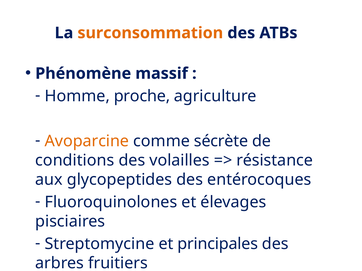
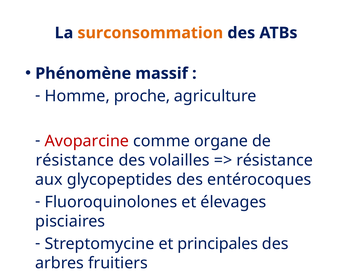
Avoparcine colour: orange -> red
sécrète: sécrète -> organe
conditions at (75, 161): conditions -> résistance
